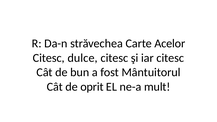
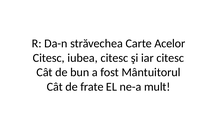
dulce: dulce -> iubea
oprit: oprit -> frate
